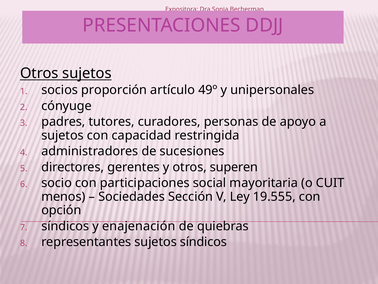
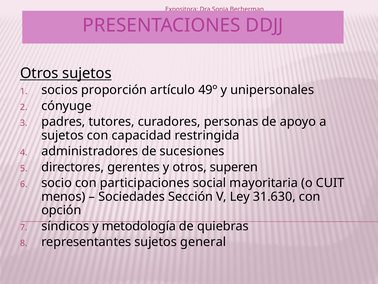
19.555: 19.555 -> 31.630
enajenación: enajenación -> metodología
sujetos síndicos: síndicos -> general
